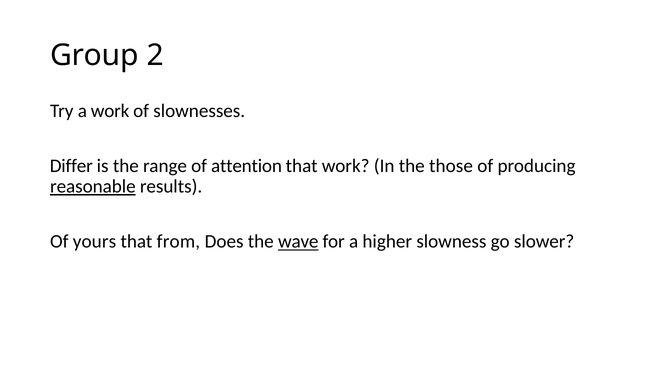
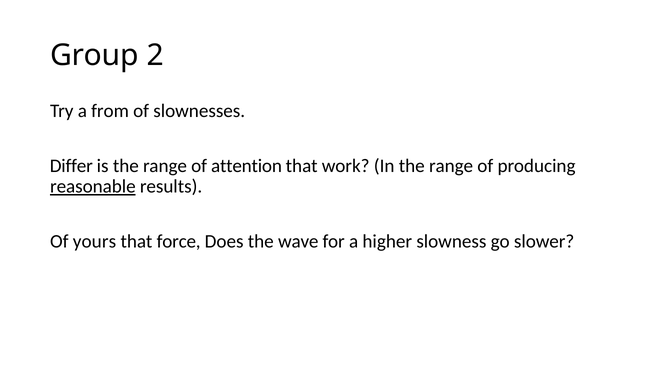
a work: work -> from
In the those: those -> range
from: from -> force
wave underline: present -> none
